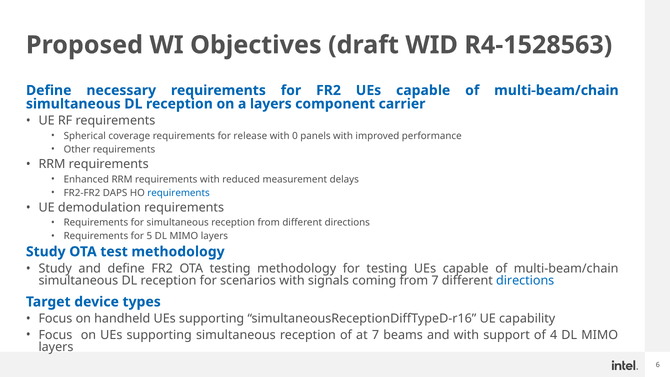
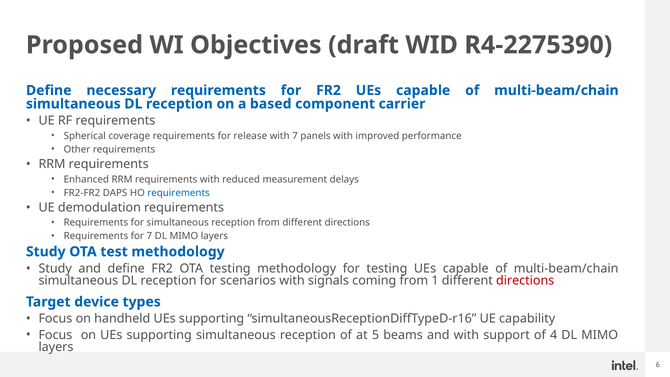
R4-1528563: R4-1528563 -> R4-2275390
a layers: layers -> based
with 0: 0 -> 7
for 5: 5 -> 7
from 7: 7 -> 1
directions at (525, 281) colour: blue -> red
at 7: 7 -> 5
